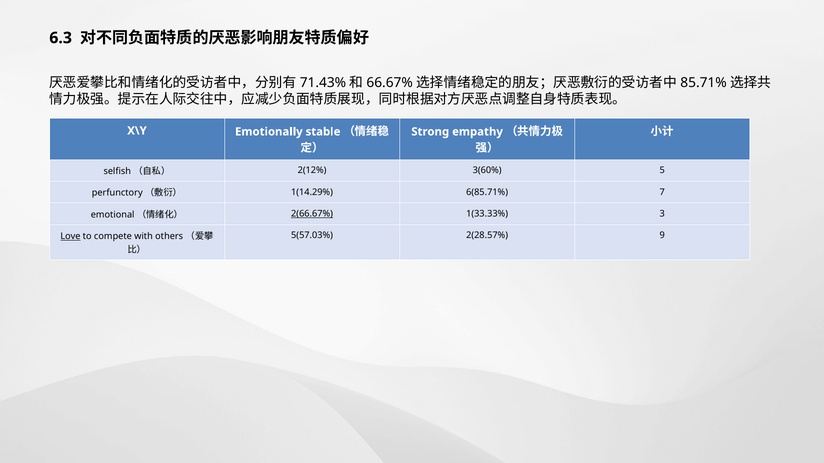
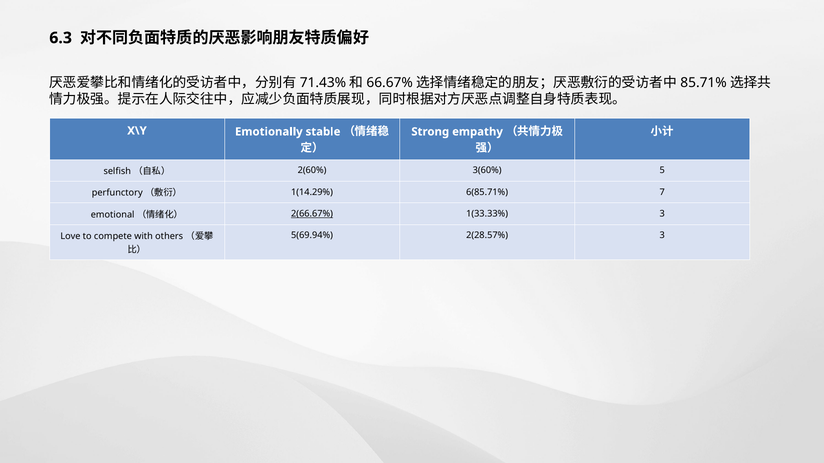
2(12%: 2(12% -> 2(60%
5(57.03%: 5(57.03% -> 5(69.94%
2(28.57% 9: 9 -> 3
Love underline: present -> none
